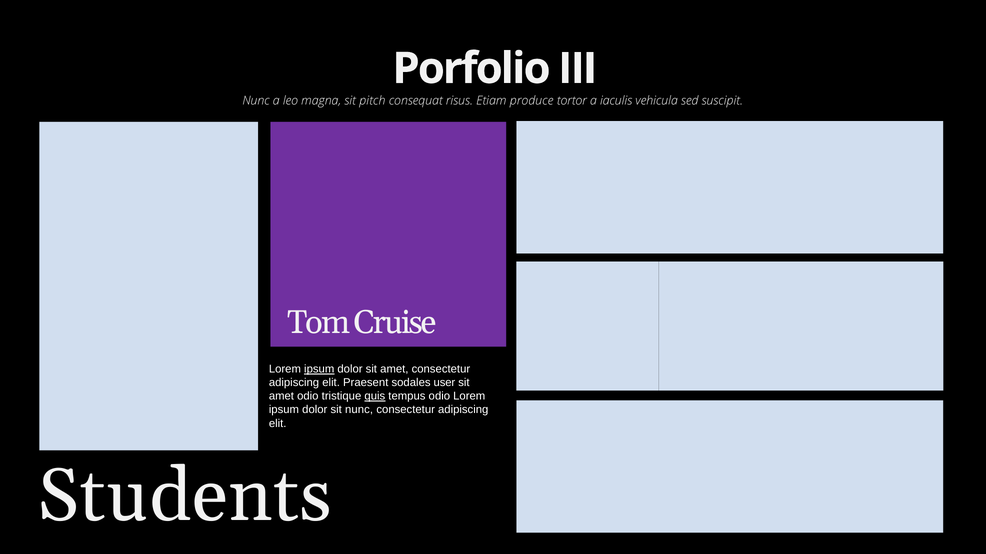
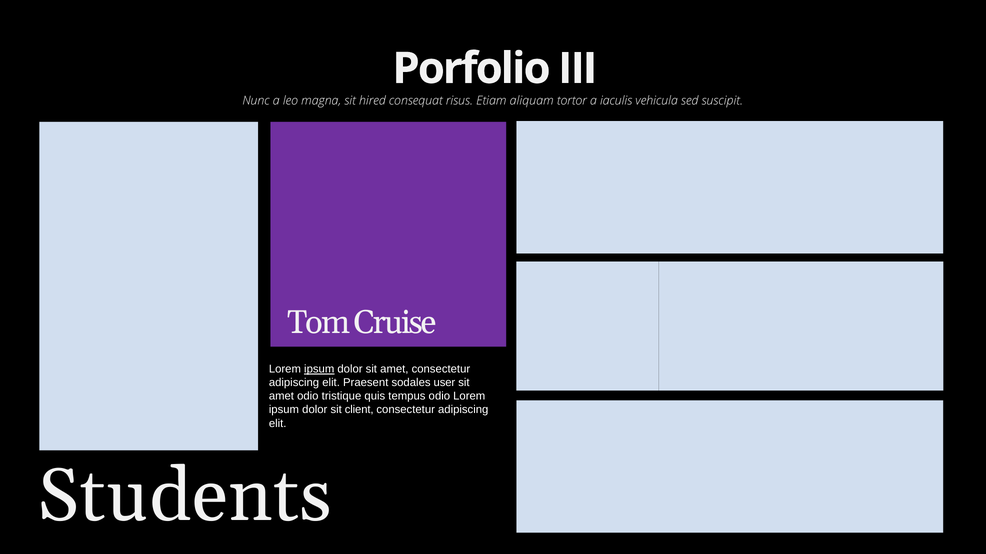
pitch: pitch -> hired
produce: produce -> aliquam
quis underline: present -> none
sit nunc: nunc -> client
